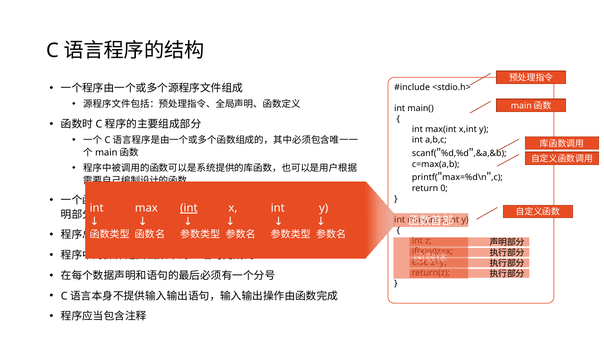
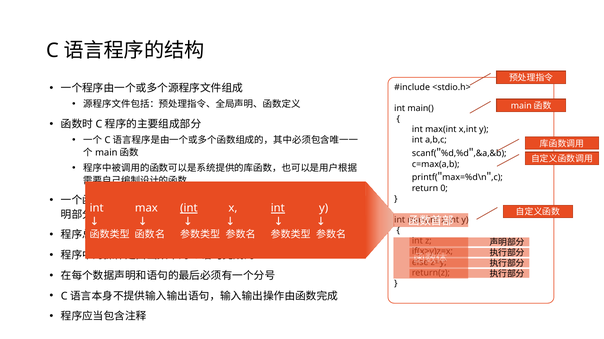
int at (278, 209) underline: none -> present
